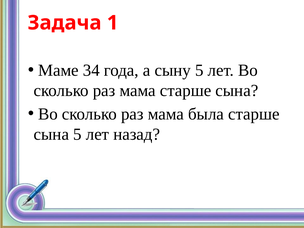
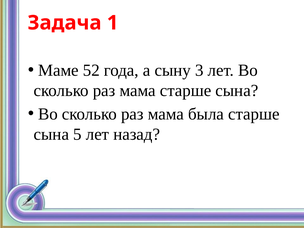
34: 34 -> 52
сыну 5: 5 -> 3
